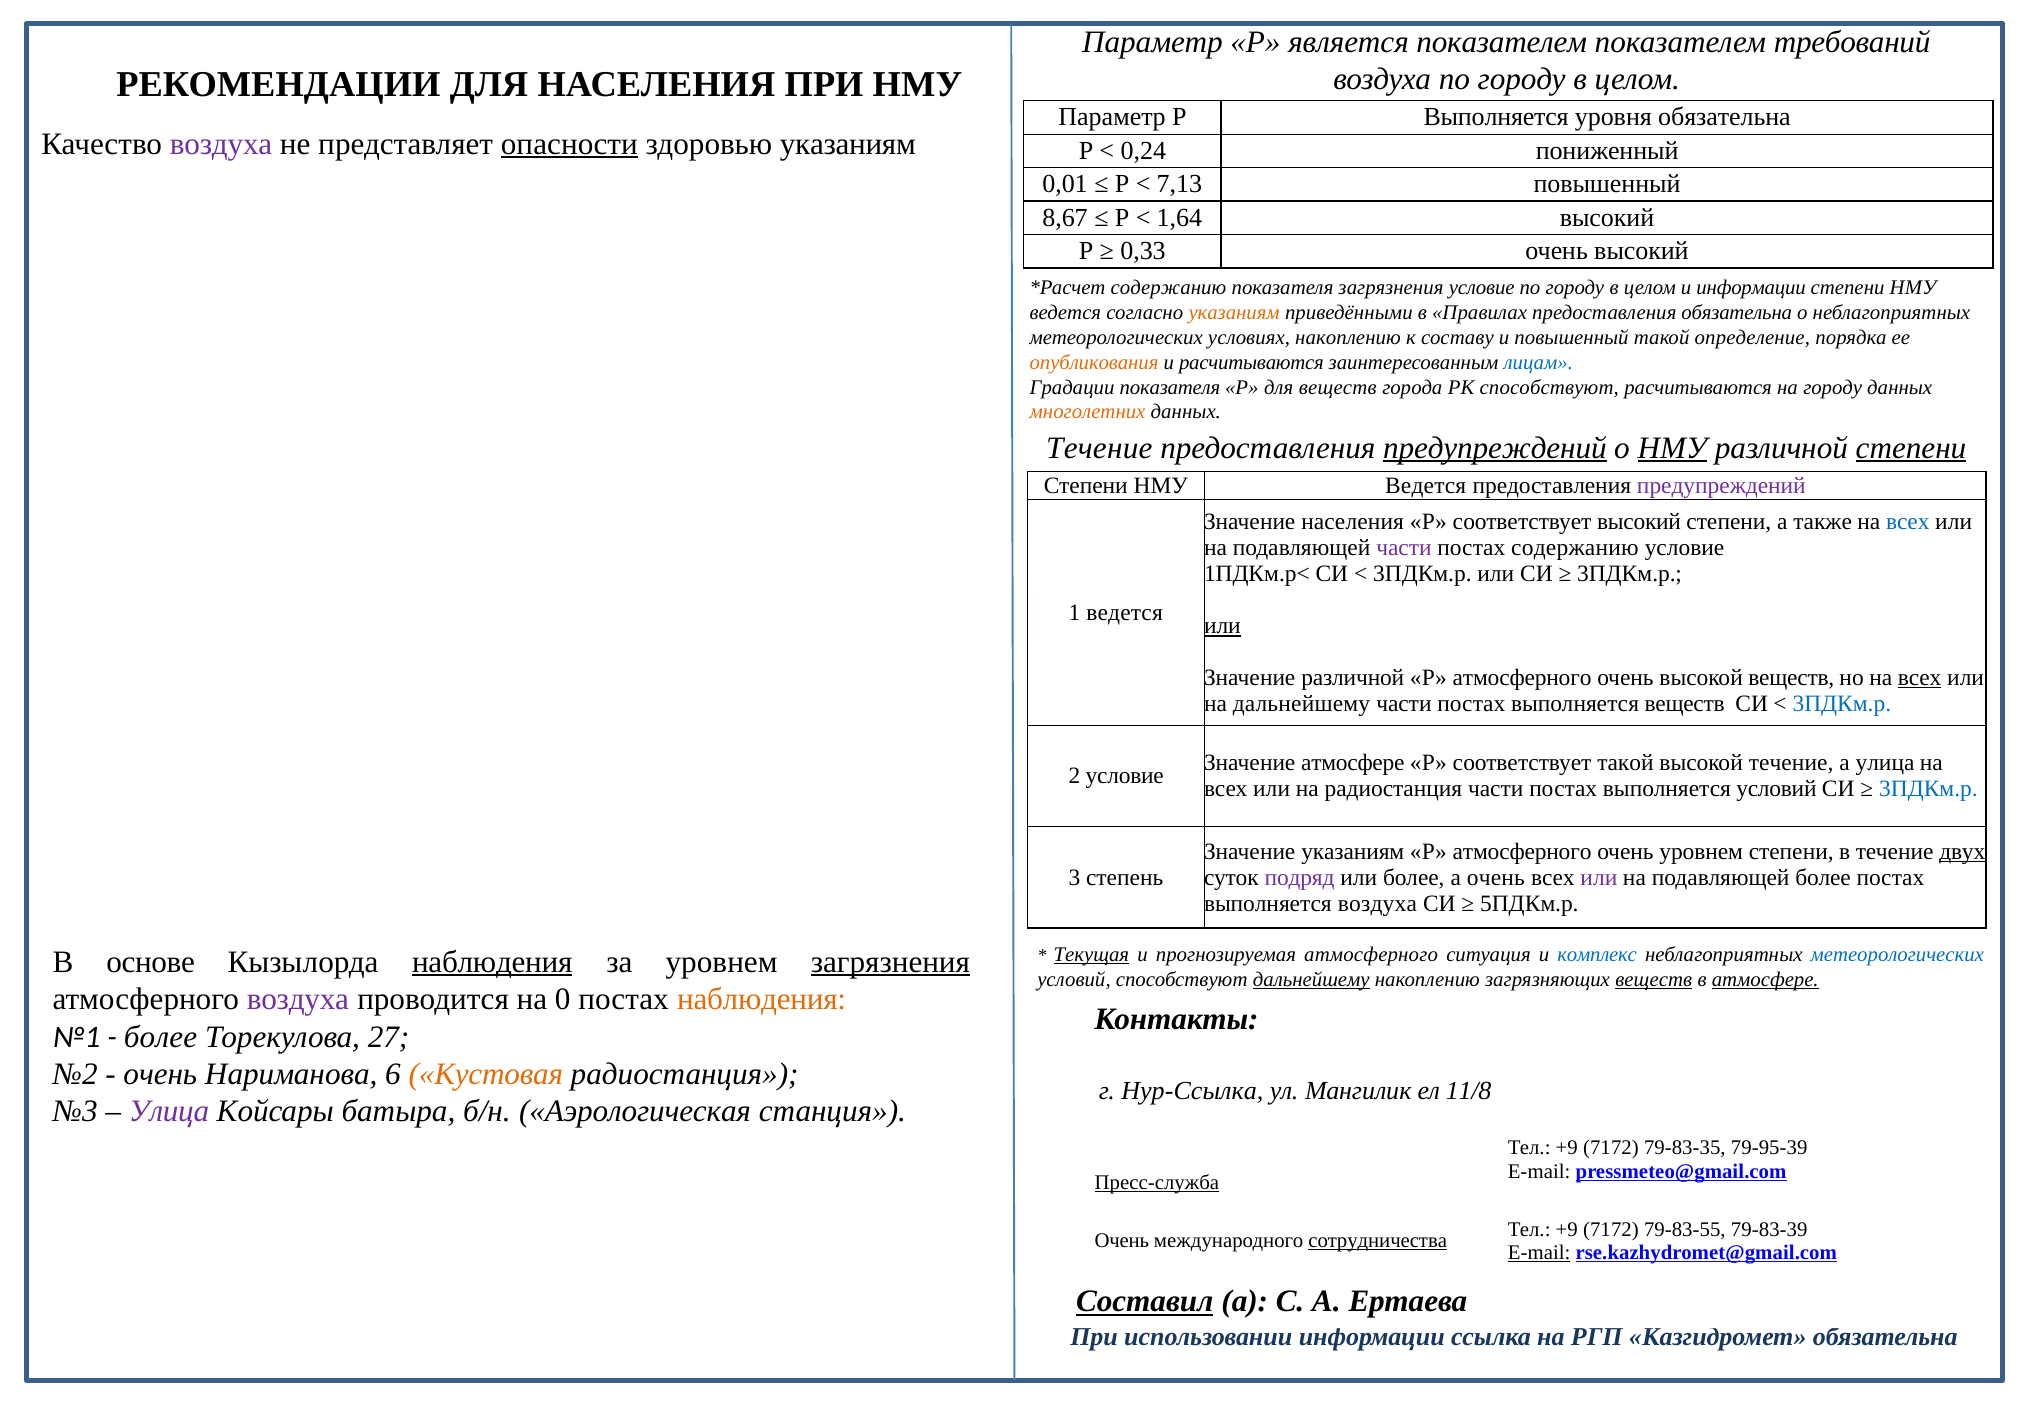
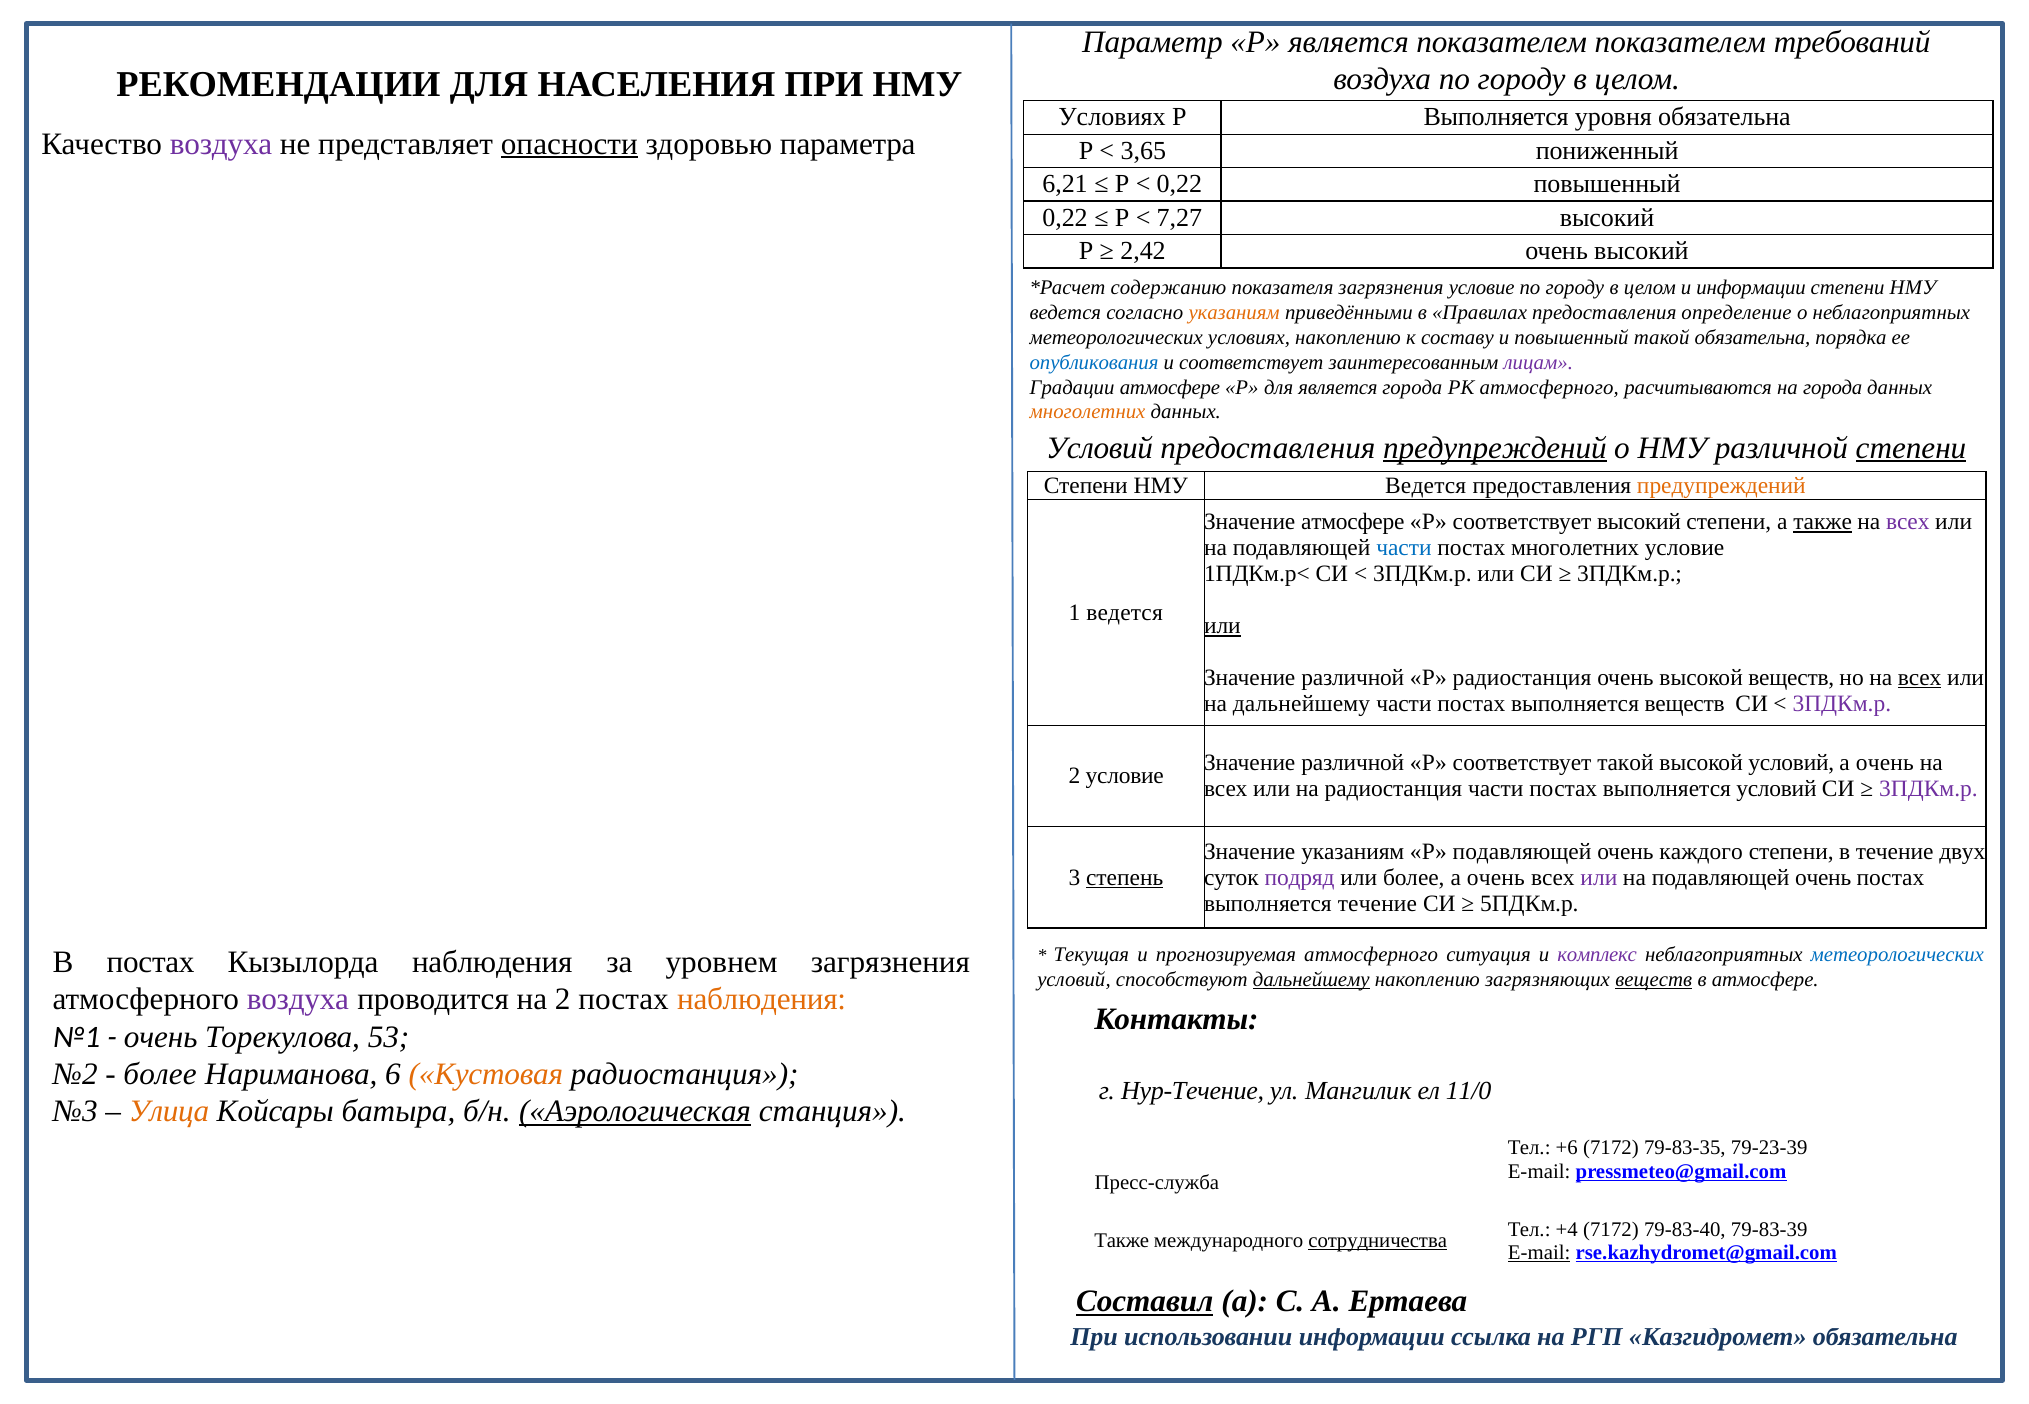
Параметр at (1112, 117): Параметр -> Условиях
здоровью указаниям: указаниям -> параметра
0,24: 0,24 -> 3,65
0,01: 0,01 -> 6,21
7,13 at (1179, 184): 7,13 -> 0,22
8,67 at (1065, 218): 8,67 -> 0,22
1,64: 1,64 -> 7,27
0,33: 0,33 -> 2,42
предоставления обязательна: обязательна -> определение
такой определение: определение -> обязательна
опубликования colour: orange -> blue
и расчитываются: расчитываются -> соответствует
лицам colour: blue -> purple
Градации показателя: показателя -> атмосфере
для веществ: веществ -> является
РК способствуют: способствуют -> атмосферного
на городу: городу -> города
Течение at (1099, 448): Течение -> Условий
НМУ at (1672, 448) underline: present -> none
предупреждений at (1721, 486) colour: purple -> orange
Значение населения: населения -> атмосфере
также at (1823, 522) underline: none -> present
всех at (1908, 522) colour: blue -> purple
части at (1404, 548) colour: purple -> blue
постах содержанию: содержанию -> многолетних
атмосферного at (1522, 678): атмосферного -> радиостанция
3ПДКм.р at (1842, 704) colour: blue -> purple
атмосфере at (1353, 764): атмосфере -> различной
высокой течение: течение -> условий
улица at (1885, 764): улица -> очень
3ПДКм.р at (1928, 789) colour: blue -> purple
атмосферного at (1522, 852): атмосферного -> подавляющей
очень уровнем: уровнем -> каждого
двух underline: present -> none
степень underline: none -> present
на подавляющей более: более -> очень
выполняется воздуха: воздуха -> течение
Текущая underline: present -> none
комплекс colour: blue -> purple
В основе: основе -> постах
наблюдения at (492, 962) underline: present -> none
загрязнения at (890, 962) underline: present -> none
атмосфере at (1765, 980) underline: present -> none
на 0: 0 -> 2
более at (161, 1037): более -> очень
27: 27 -> 53
очень at (160, 1075): очень -> более
Нур-Ссылка: Нур-Ссылка -> Нур-Течение
11/8: 11/8 -> 11/0
Улица at (169, 1112) colour: purple -> orange
Аэрологическая underline: none -> present
+9 at (1567, 1149): +9 -> +6
79-95-39: 79-95-39 -> 79-23-39
Пресс-служба underline: present -> none
+9 at (1567, 1230): +9 -> +4
79-83-55: 79-83-55 -> 79-83-40
Очень at (1122, 1241): Очень -> Также
